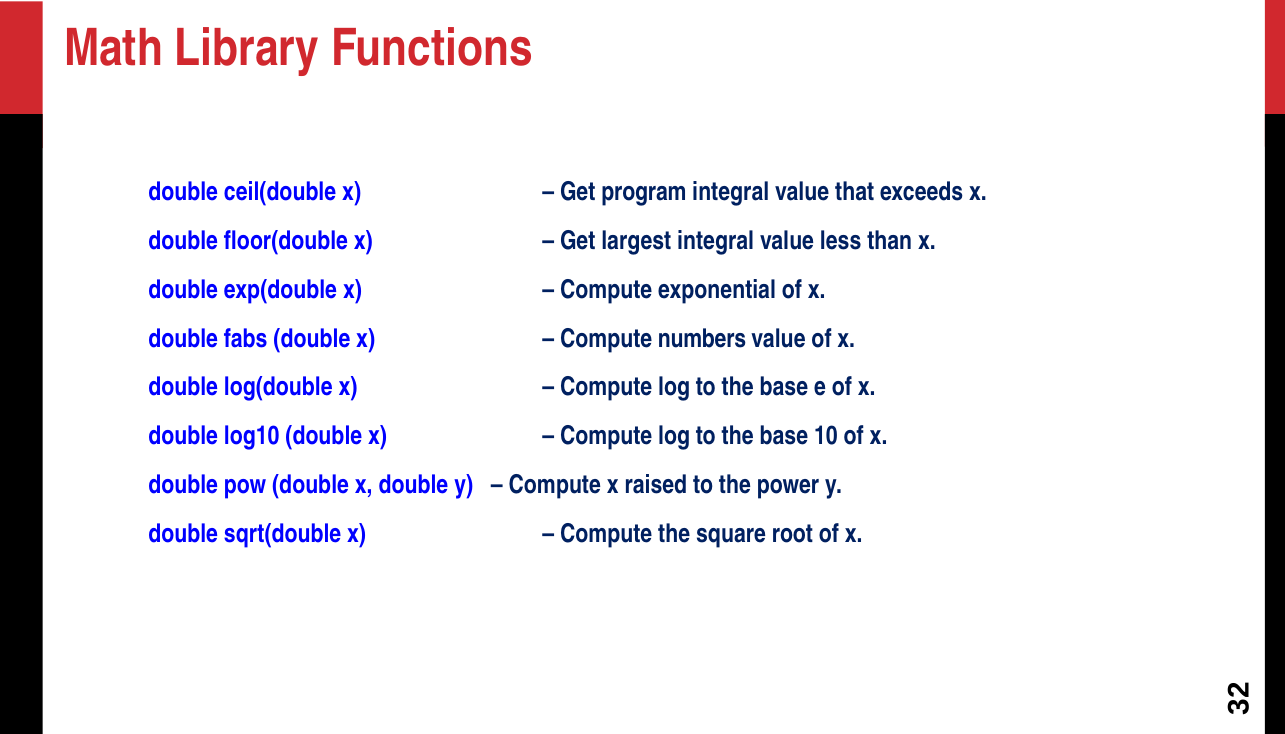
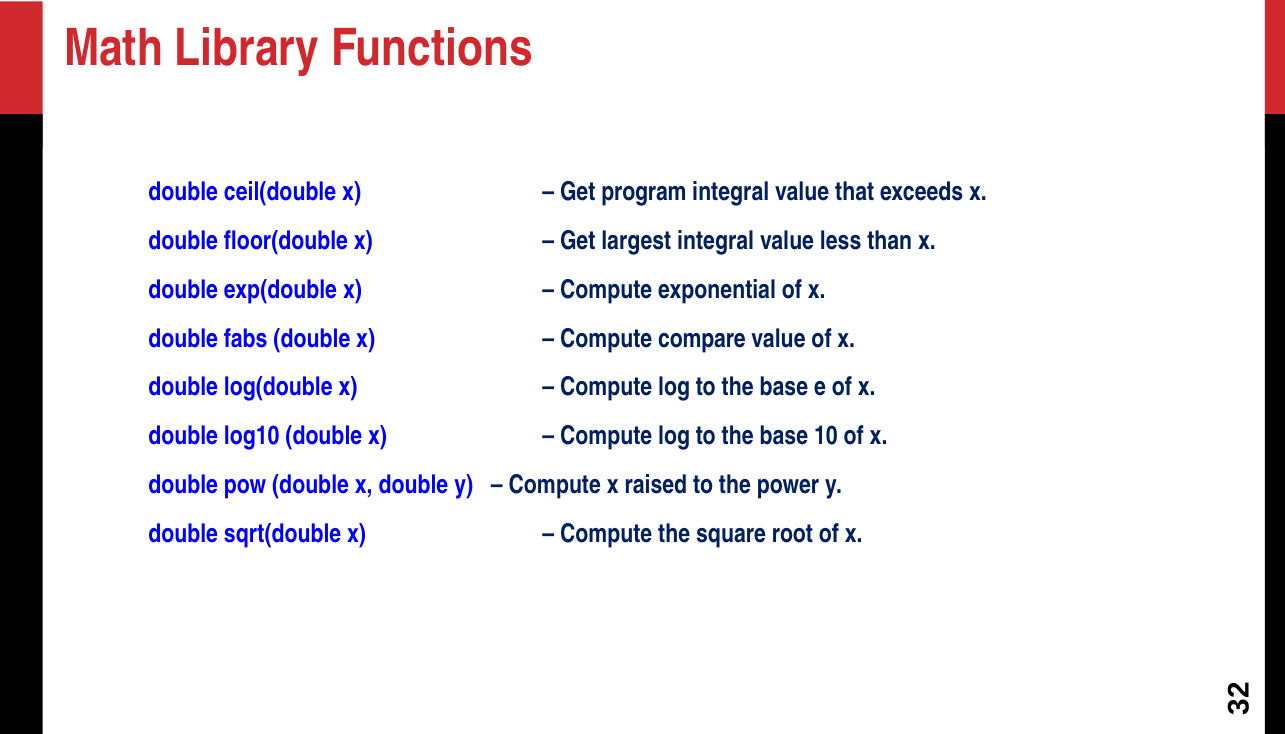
numbers: numbers -> compare
